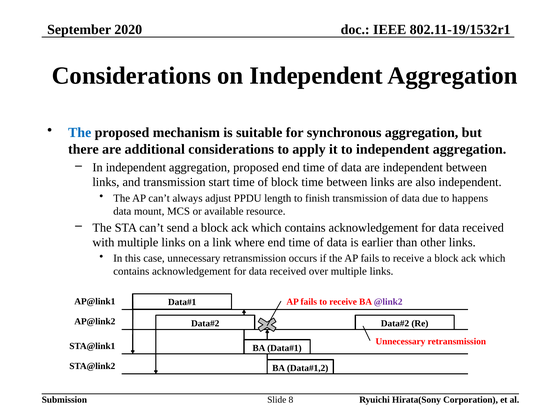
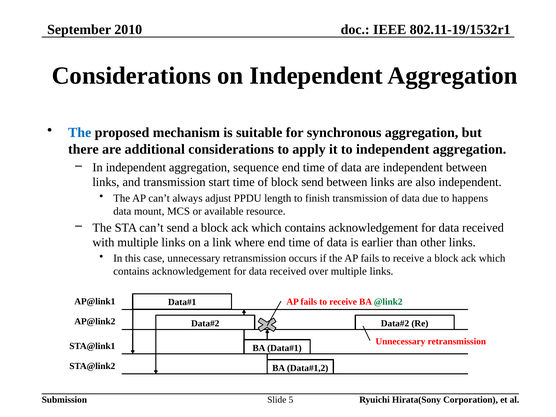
2020: 2020 -> 2010
aggregation proposed: proposed -> sequence
block time: time -> send
@link2 colour: purple -> green
8: 8 -> 5
